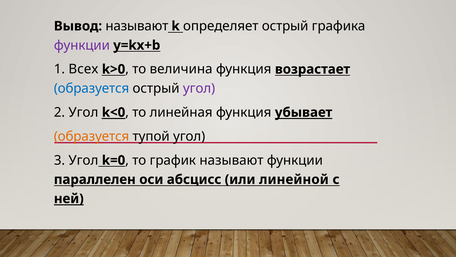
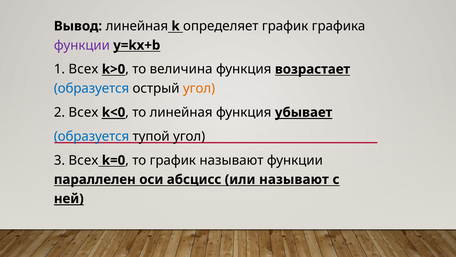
Вывод называют: называют -> линейная
определяет острый: острый -> график
угол at (199, 88) colour: purple -> orange
2 Угол: Угол -> Всех
образуется at (92, 136) colour: orange -> blue
3 Угол: Угол -> Всех
или линейной: линейной -> называют
